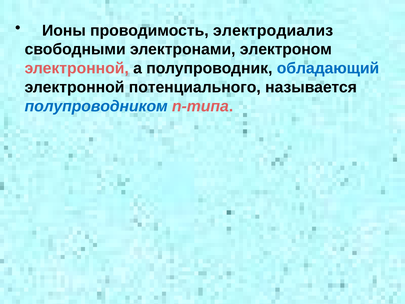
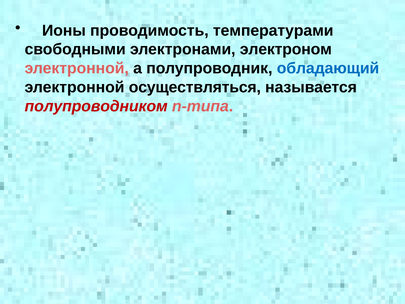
электродиализ: электродиализ -> температурами
потенциального: потенциального -> осуществляться
полупроводником colour: blue -> red
